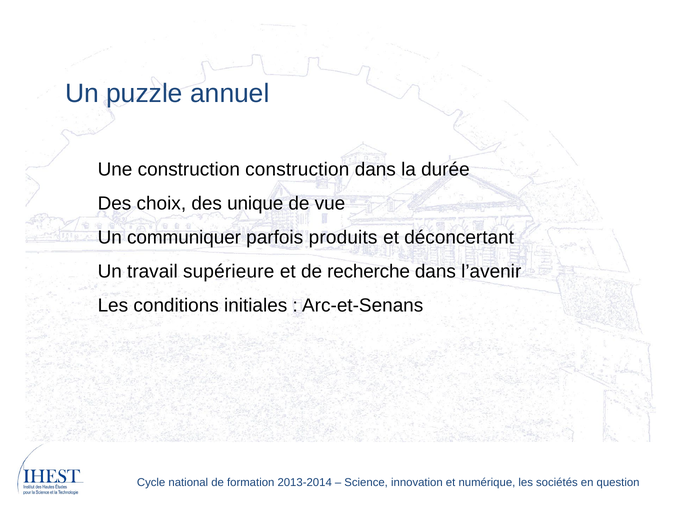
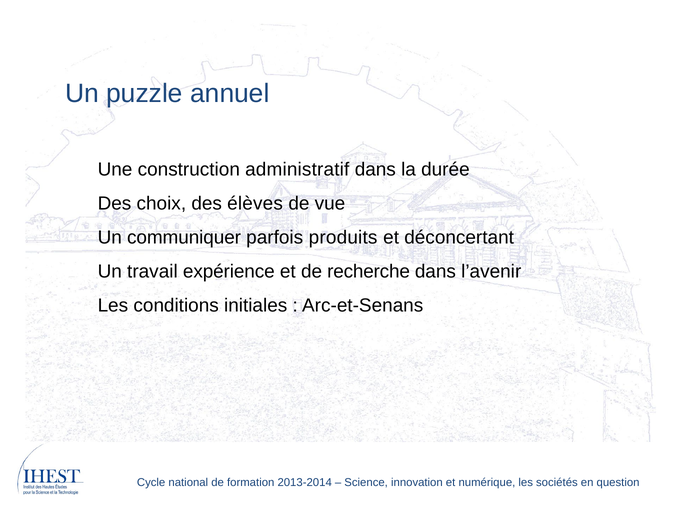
construction construction: construction -> administratif
unique: unique -> élèves
supérieure: supérieure -> expérience
